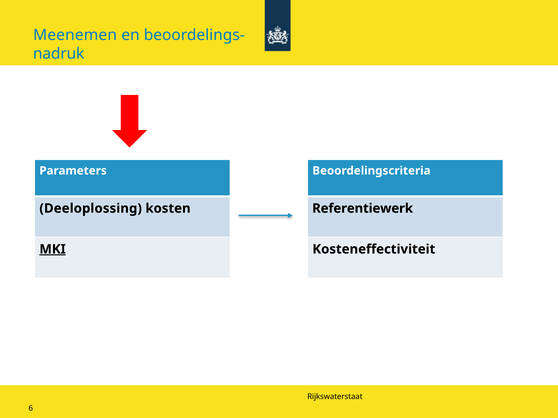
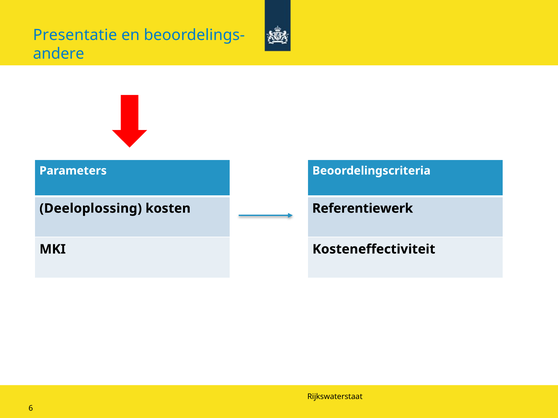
Meenemen: Meenemen -> Presentatie
nadruk: nadruk -> andere
MKI underline: present -> none
